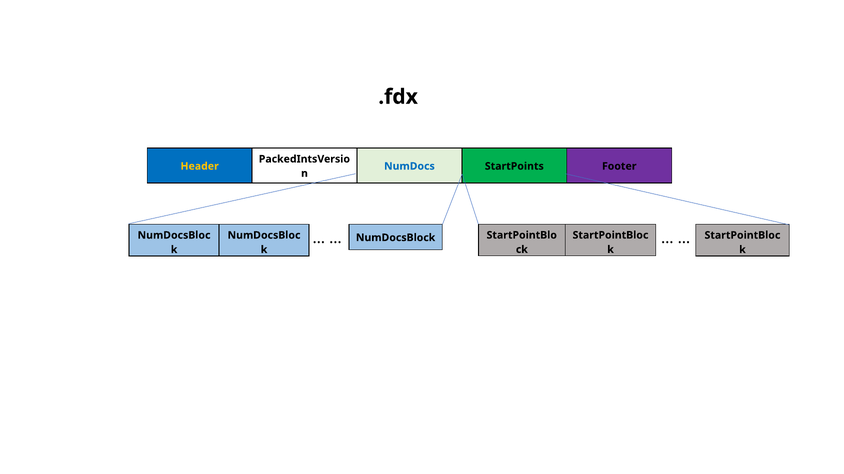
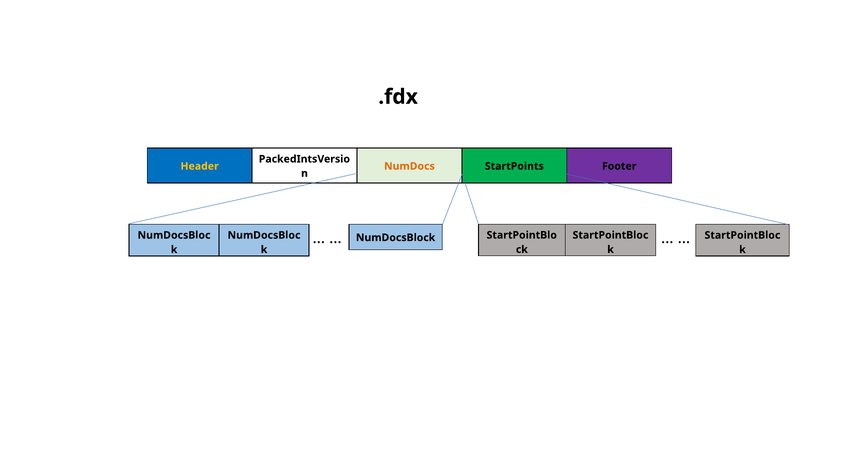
NumDocs colour: blue -> orange
